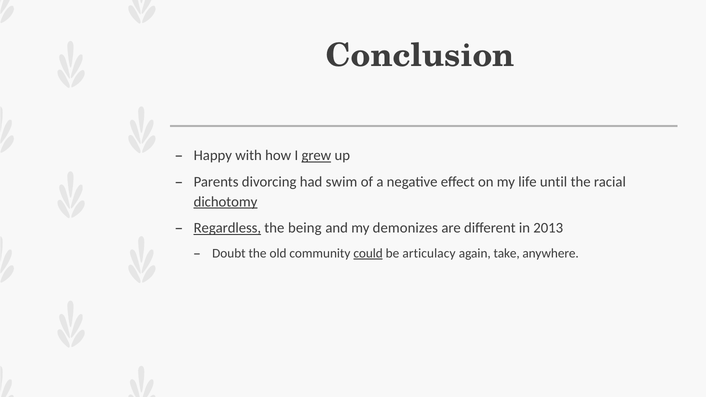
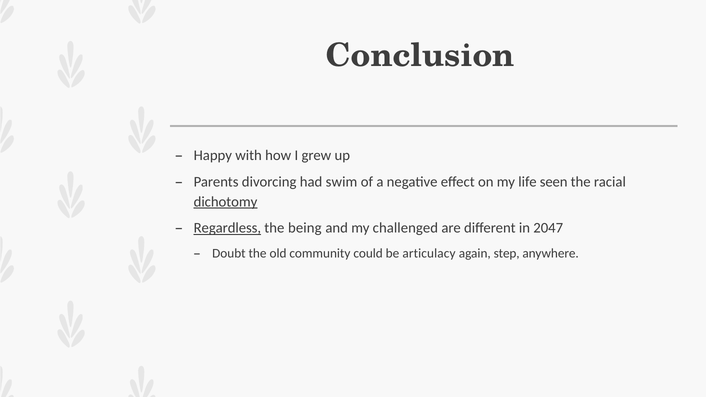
grew underline: present -> none
until: until -> seen
demonizes: demonizes -> challenged
2013: 2013 -> 2047
could underline: present -> none
take: take -> step
